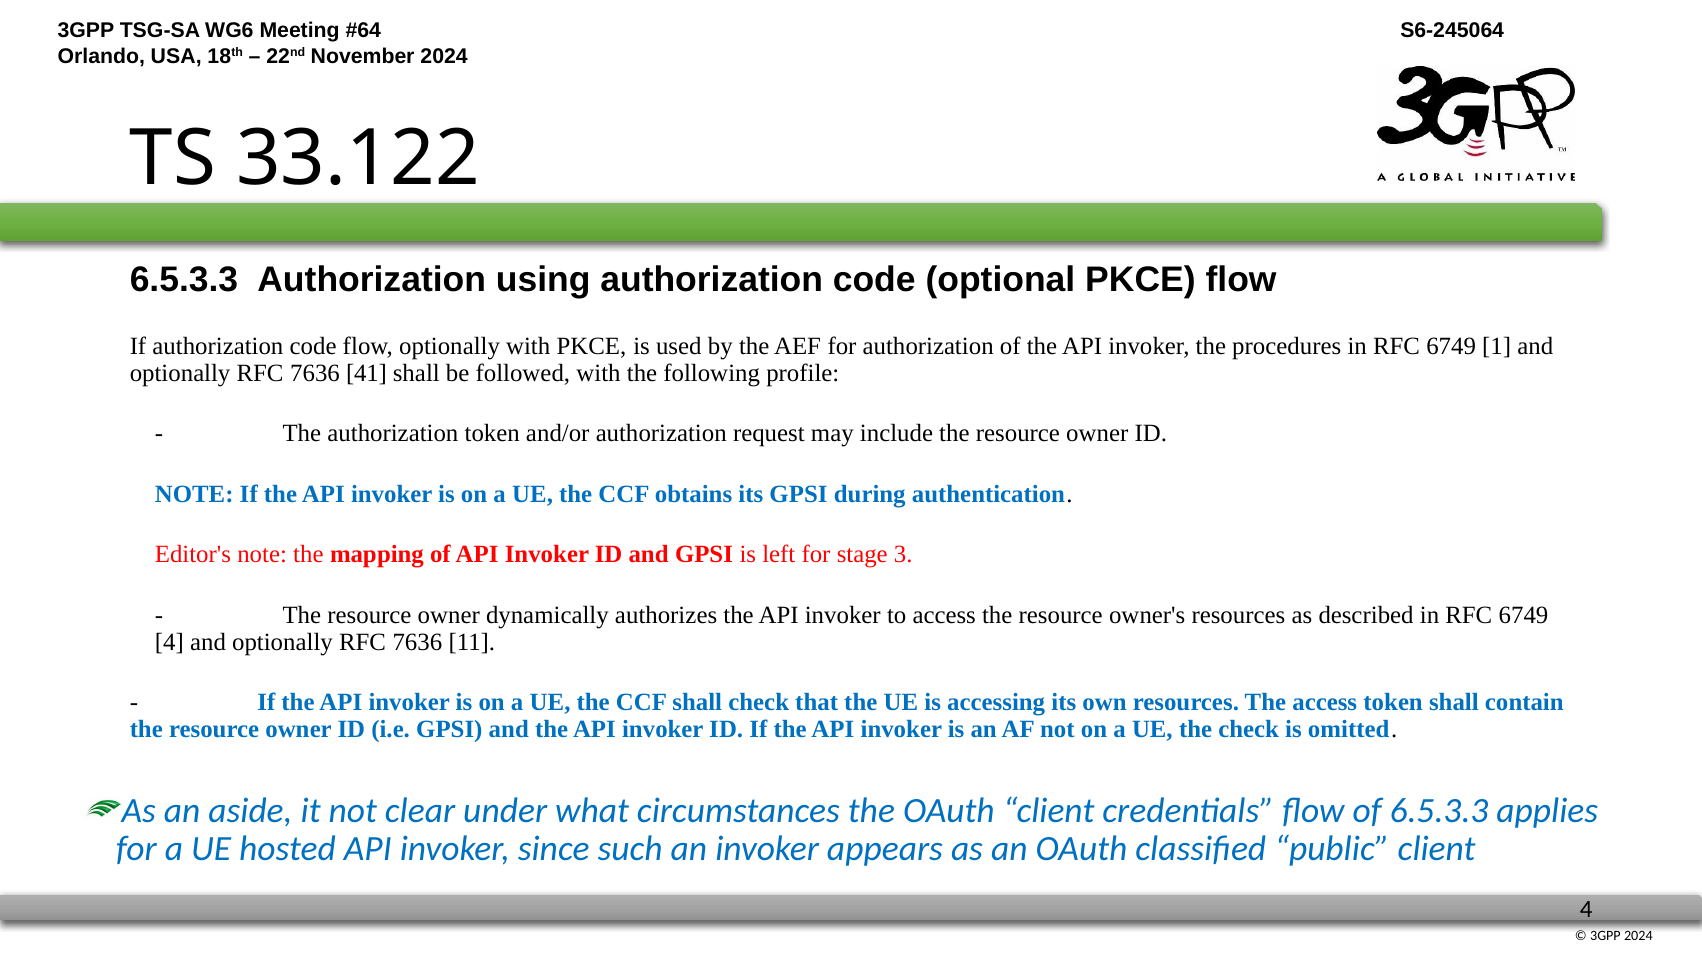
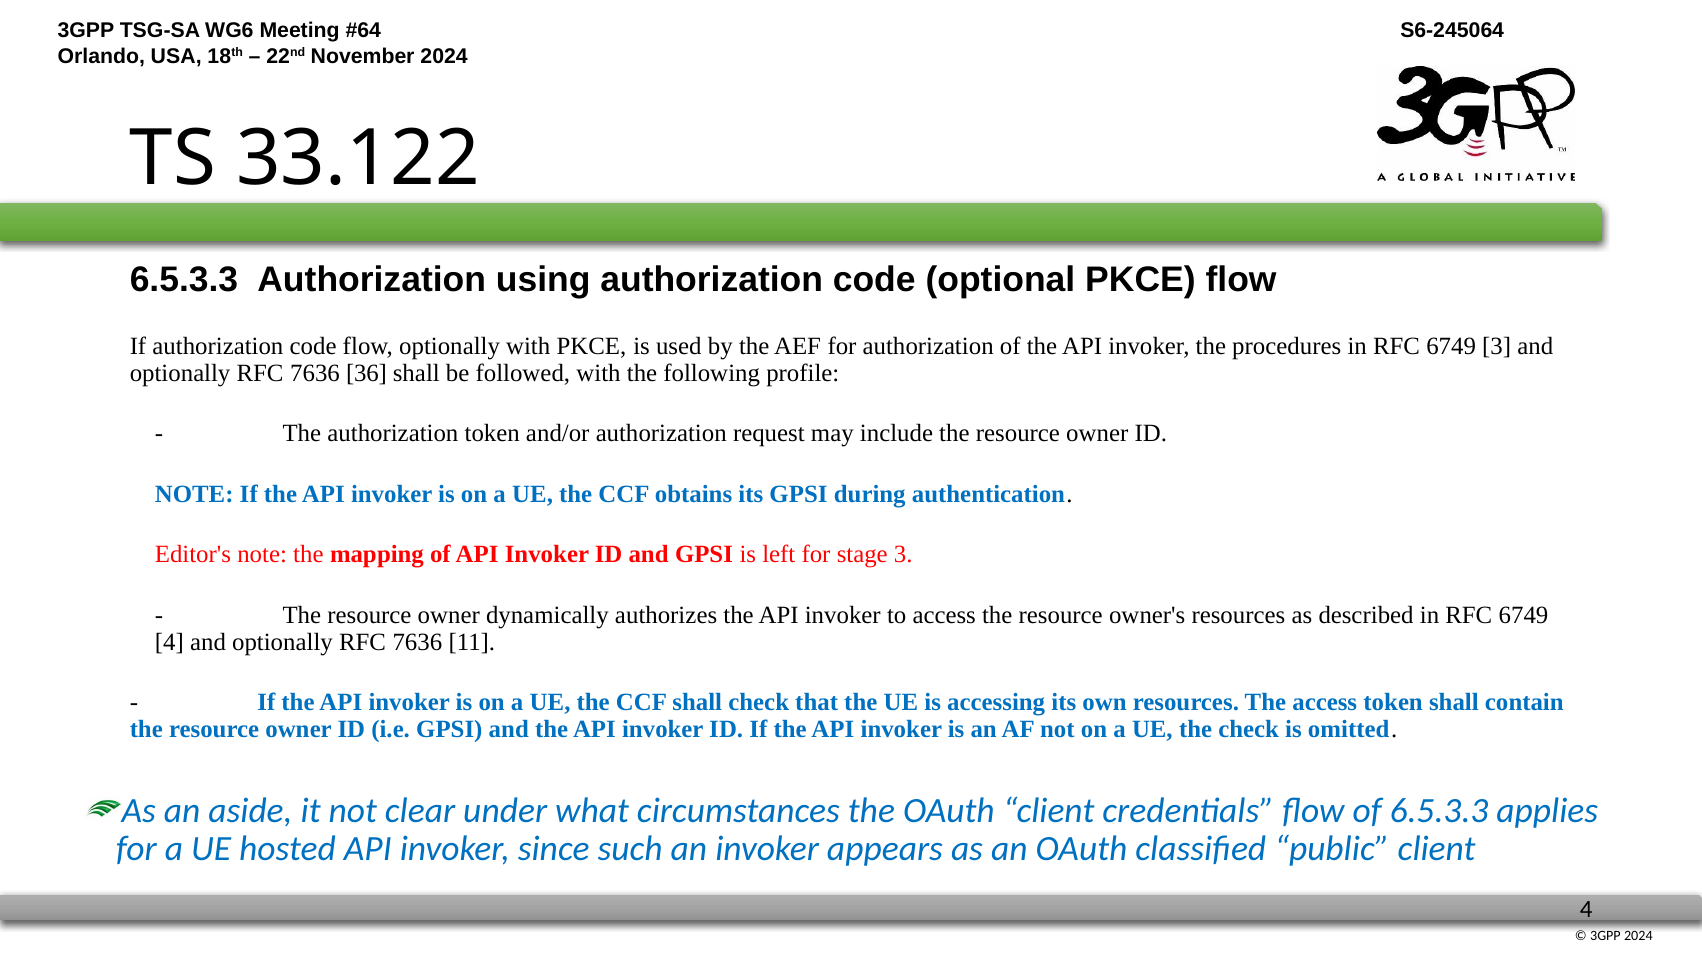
6749 1: 1 -> 3
41: 41 -> 36
